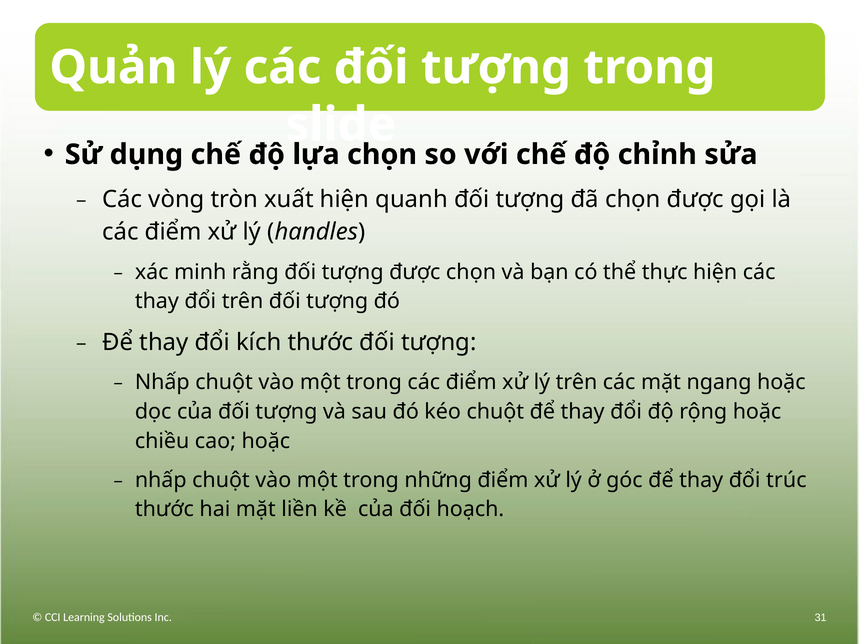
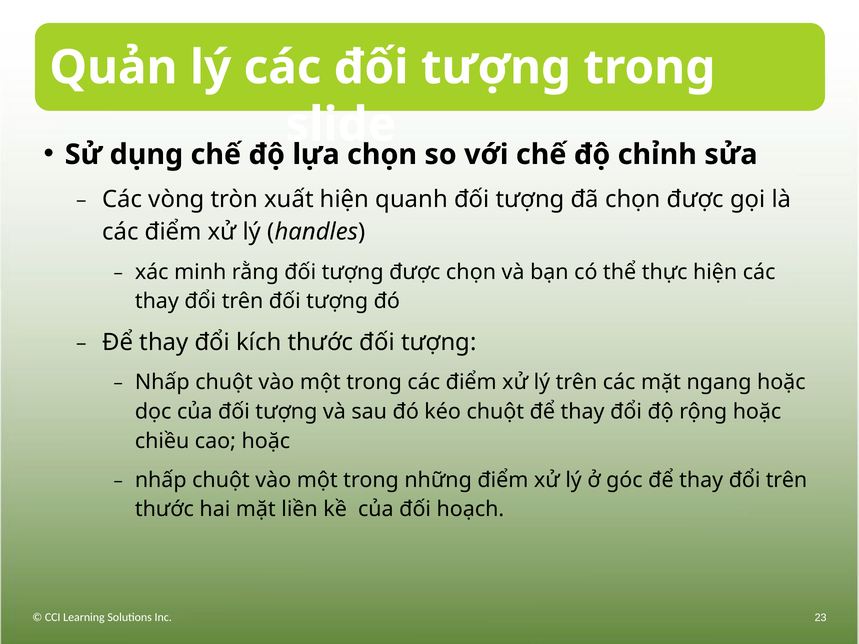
để thay đổi trúc: trúc -> trên
31: 31 -> 23
